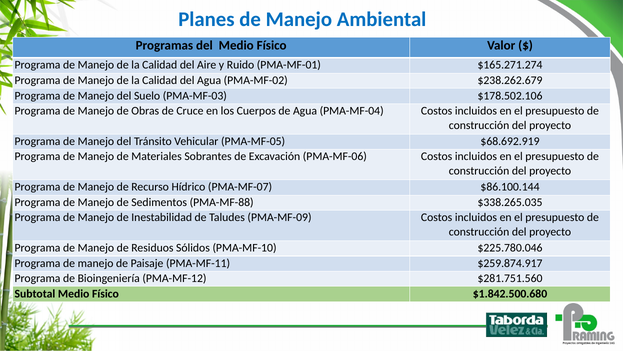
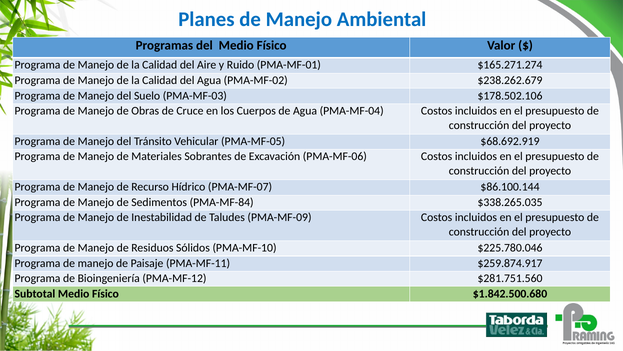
PMA-MF-88: PMA-MF-88 -> PMA-MF-84
